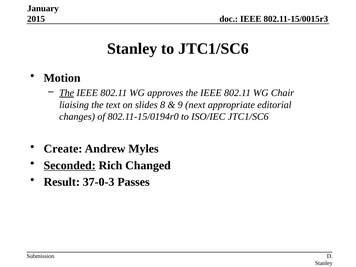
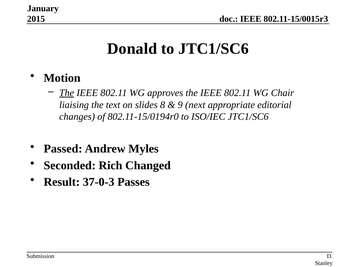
Stanley at (132, 49): Stanley -> Donald
Create: Create -> Passed
Seconded underline: present -> none
